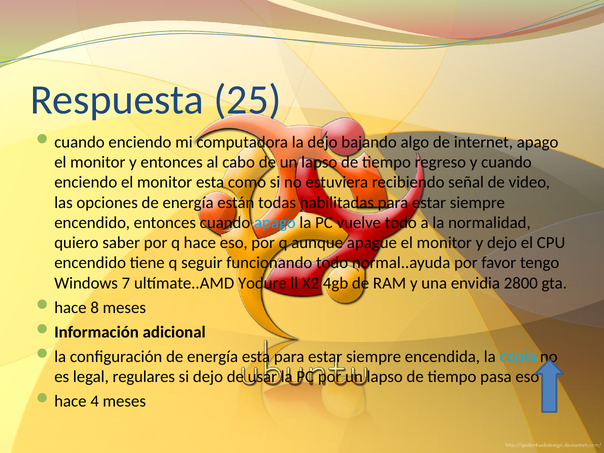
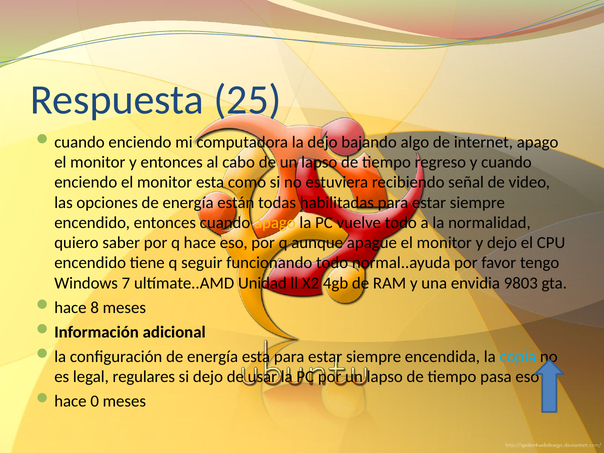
apago at (275, 223) colour: light blue -> yellow
Yodure: Yodure -> Unidad
2800: 2800 -> 9803
4: 4 -> 0
